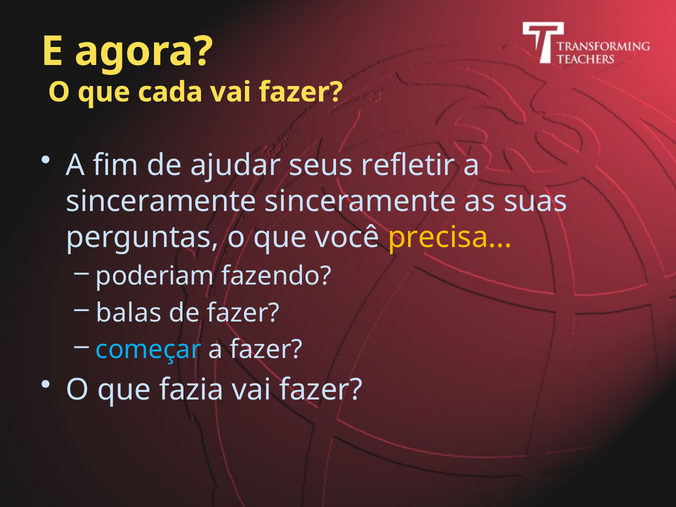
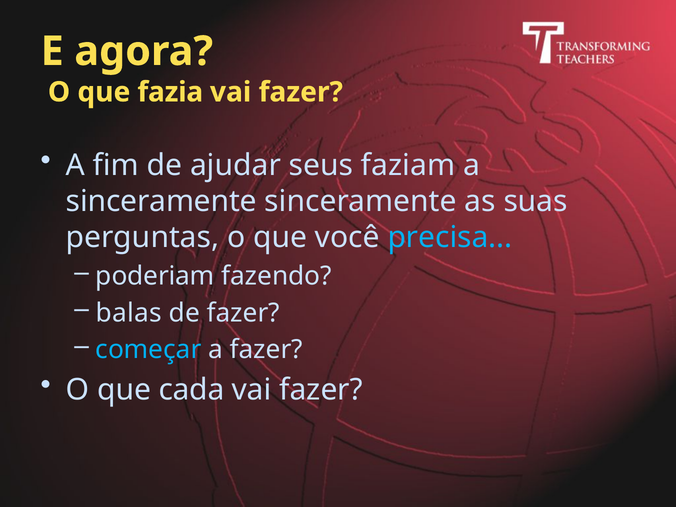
cada: cada -> fazia
refletir: refletir -> faziam
precisa colour: yellow -> light blue
fazia: fazia -> cada
